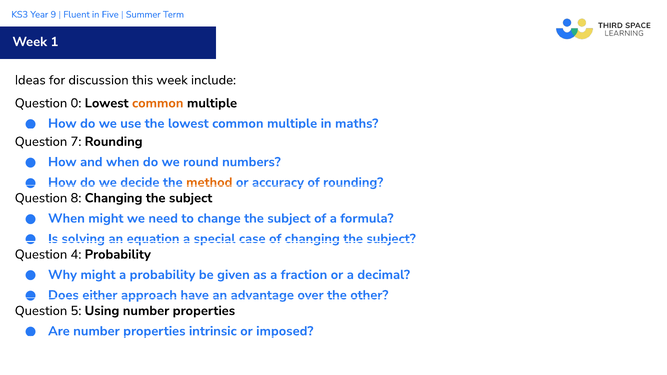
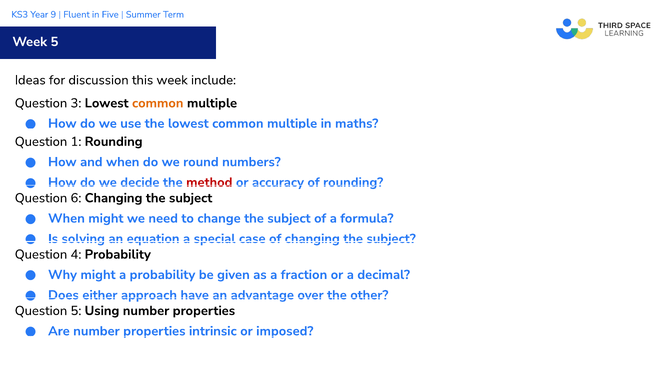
Week 1: 1 -> 5
0: 0 -> 3
7: 7 -> 1
method colour: orange -> red
8: 8 -> 6
